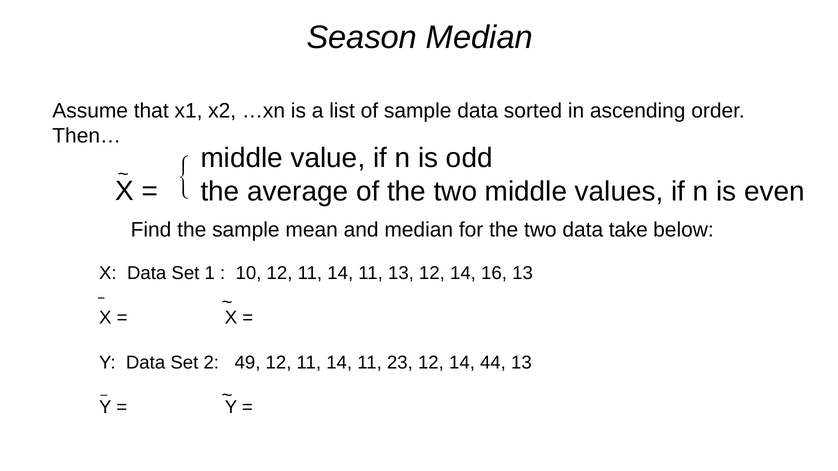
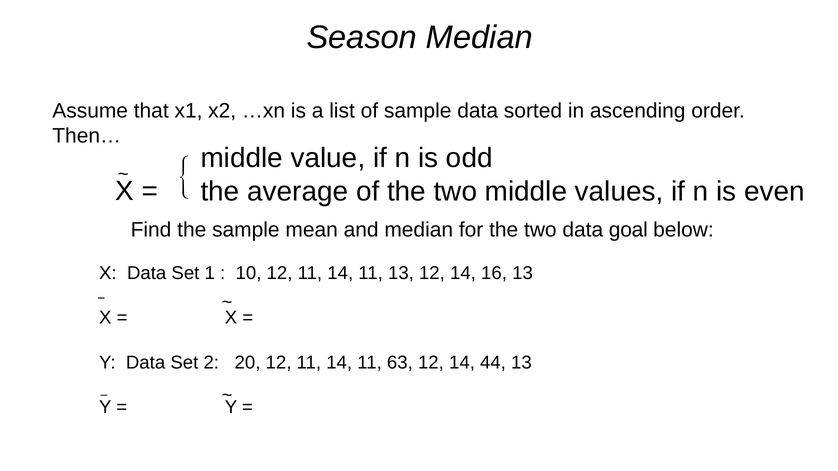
take: take -> goal
49: 49 -> 20
23: 23 -> 63
